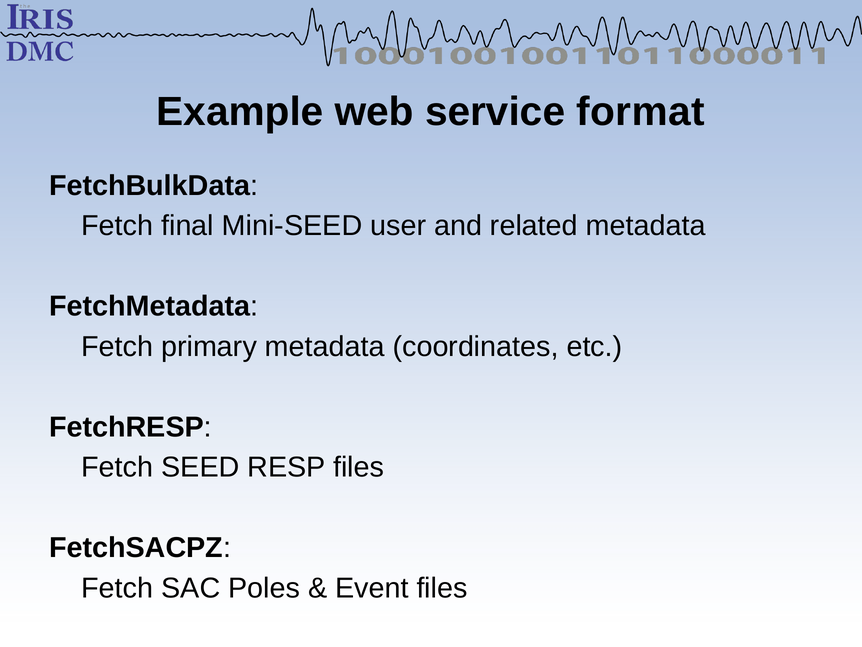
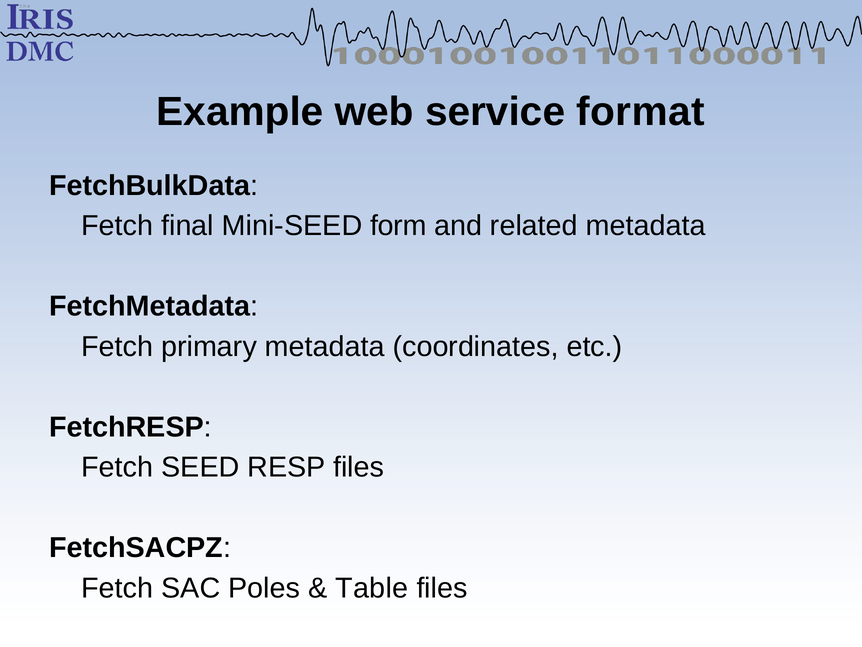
user: user -> form
Event: Event -> Table
